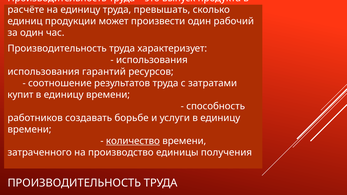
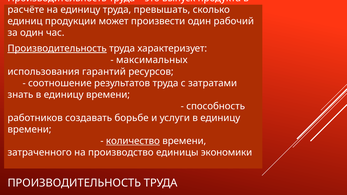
Производительность at (57, 49) underline: none -> present
использования at (152, 60): использования -> максимальных
купит: купит -> знать
получения: получения -> экономики
